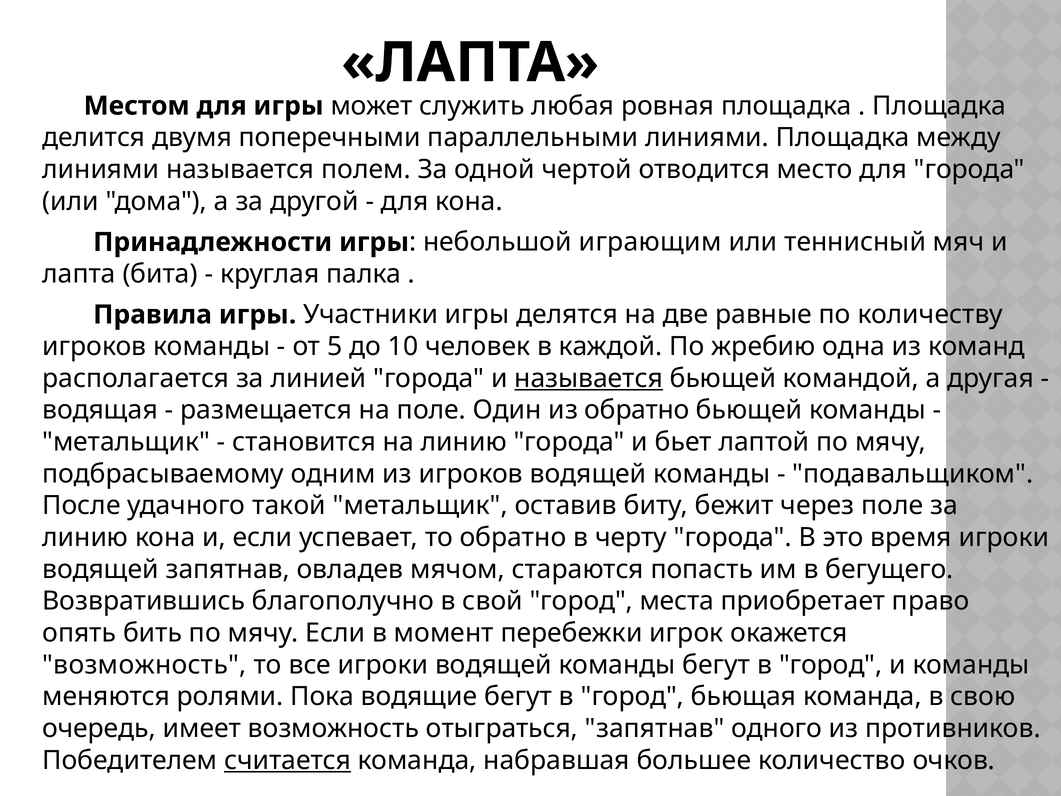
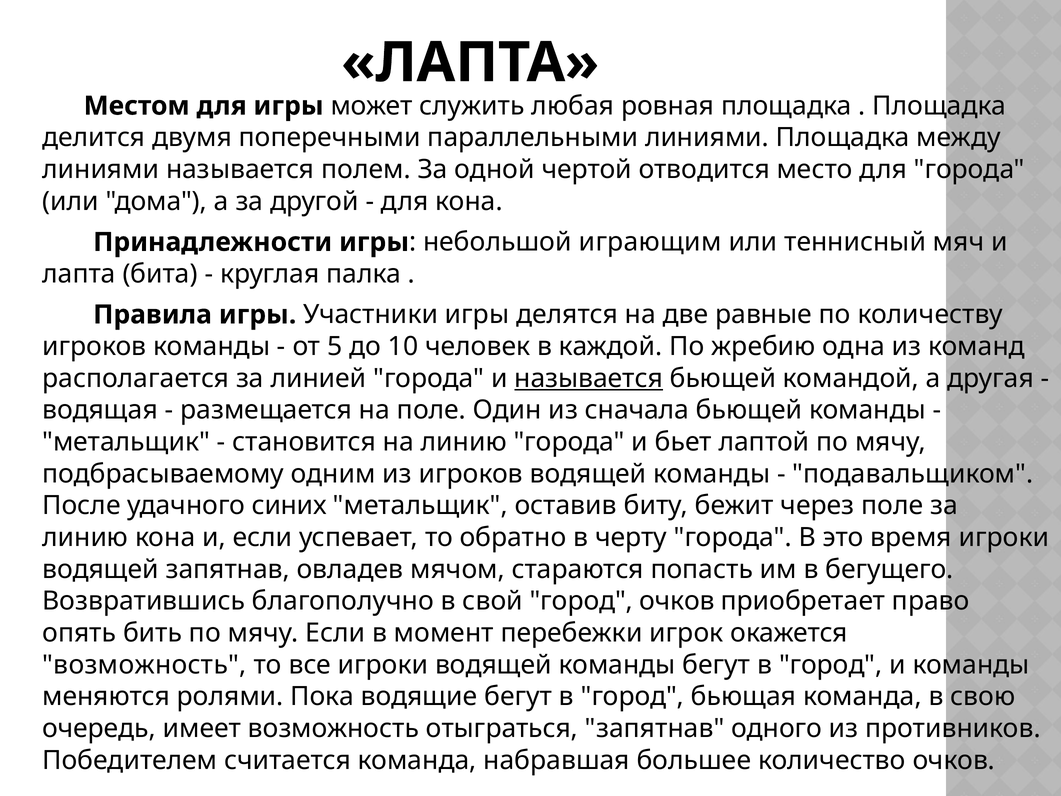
из обратно: обратно -> сначала
такой: такой -> синих
город места: места -> очков
считается underline: present -> none
